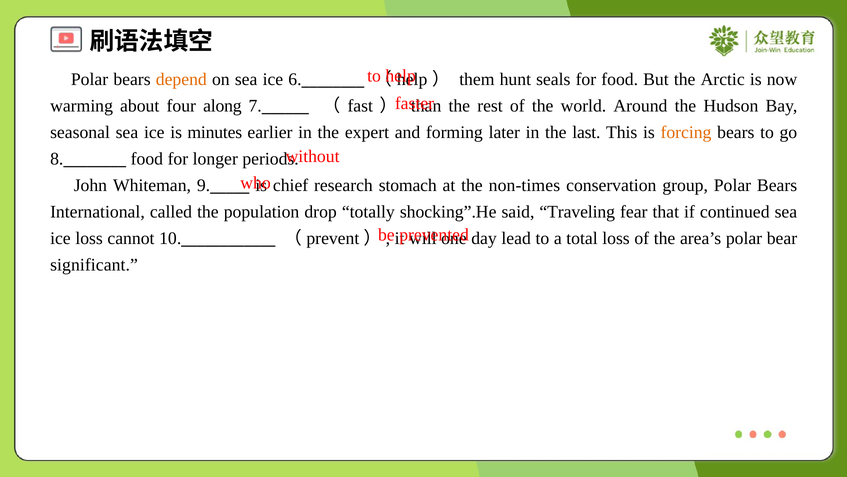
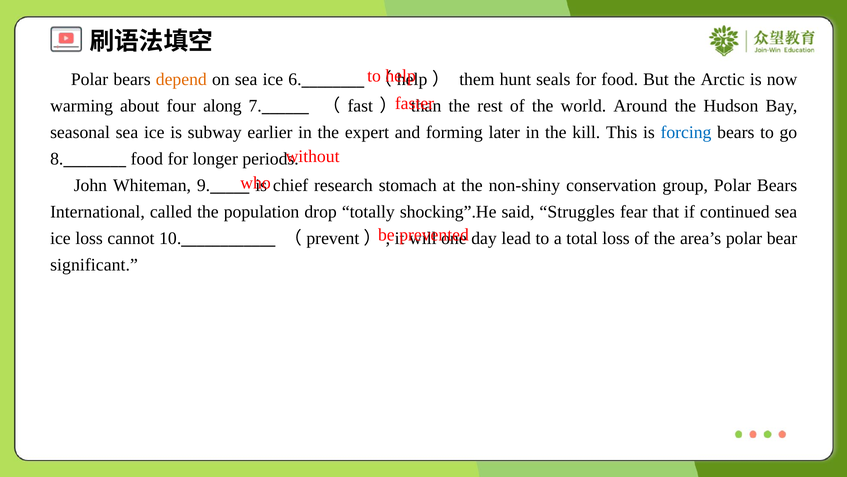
minutes: minutes -> subway
last: last -> kill
forcing colour: orange -> blue
non-times: non-times -> non-shiny
Traveling: Traveling -> Struggles
